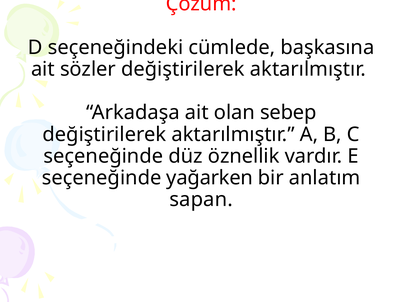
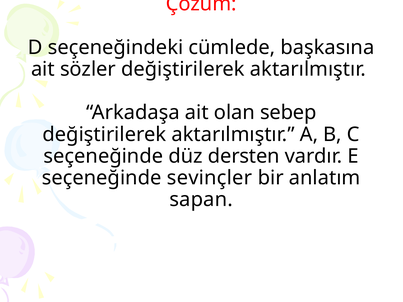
öznellik: öznellik -> dersten
yağarken: yağarken -> sevinçler
